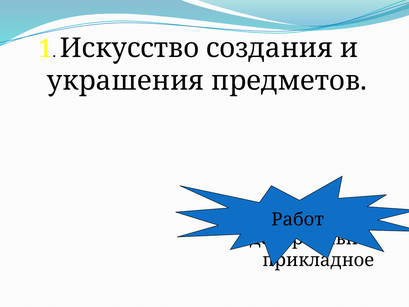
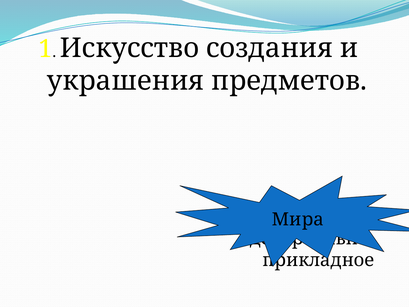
Работ: Работ -> Мира
